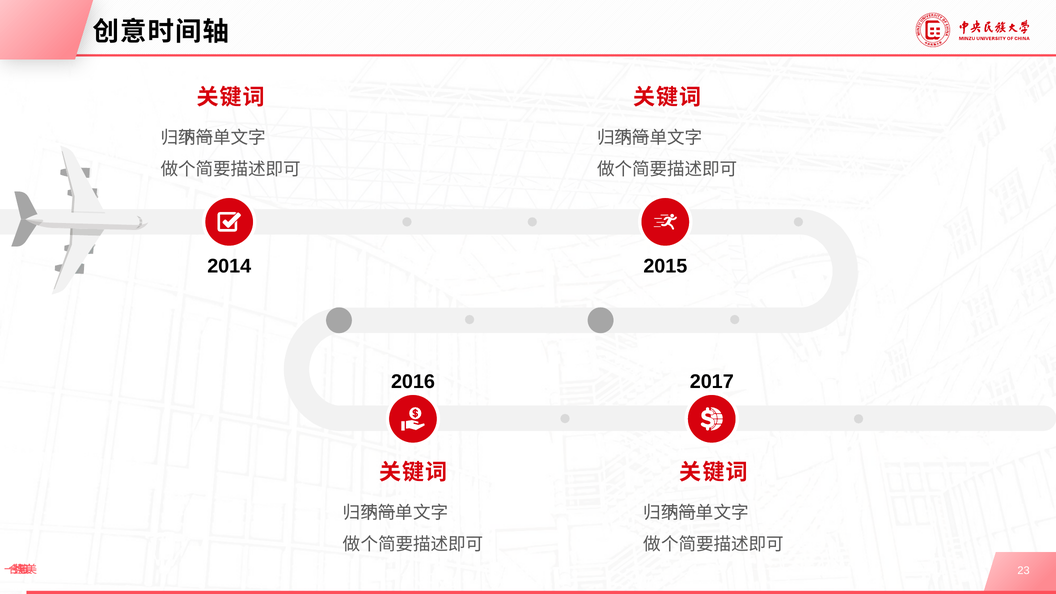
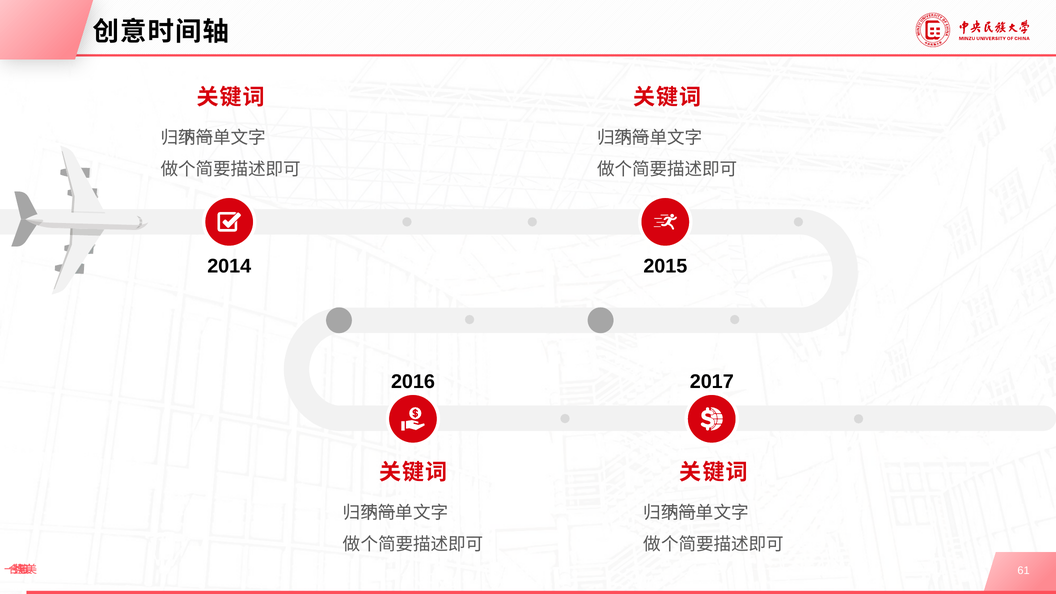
23: 23 -> 61
